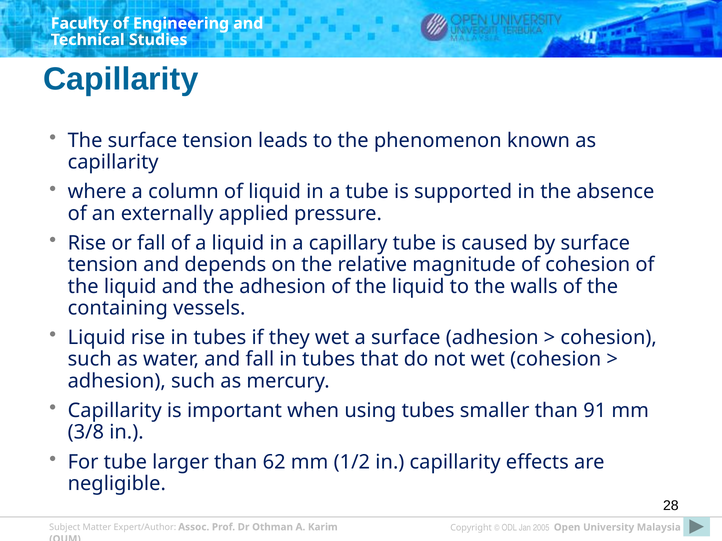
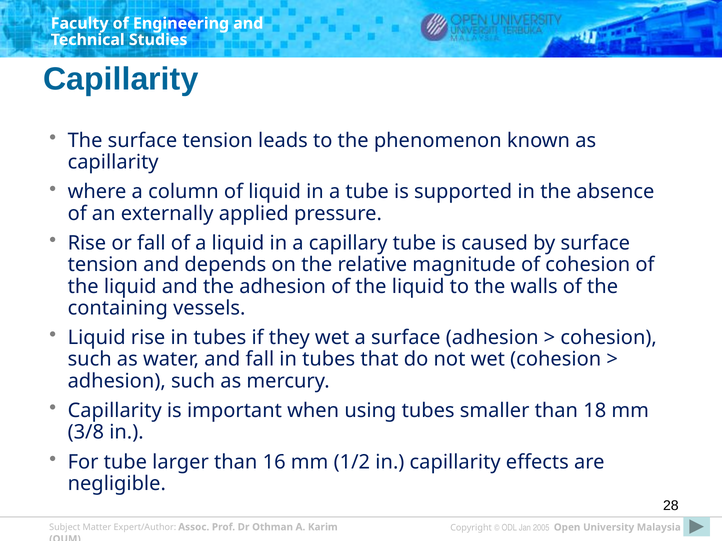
91: 91 -> 18
62: 62 -> 16
